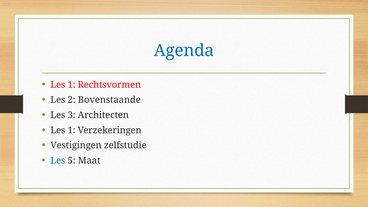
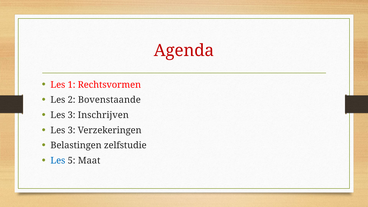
Agenda colour: blue -> red
Architecten: Architecten -> Inschrijven
1 at (72, 130): 1 -> 3
Vestigingen: Vestigingen -> Belastingen
